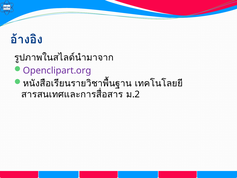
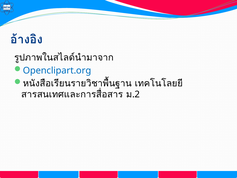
Openclipart.org colour: purple -> blue
